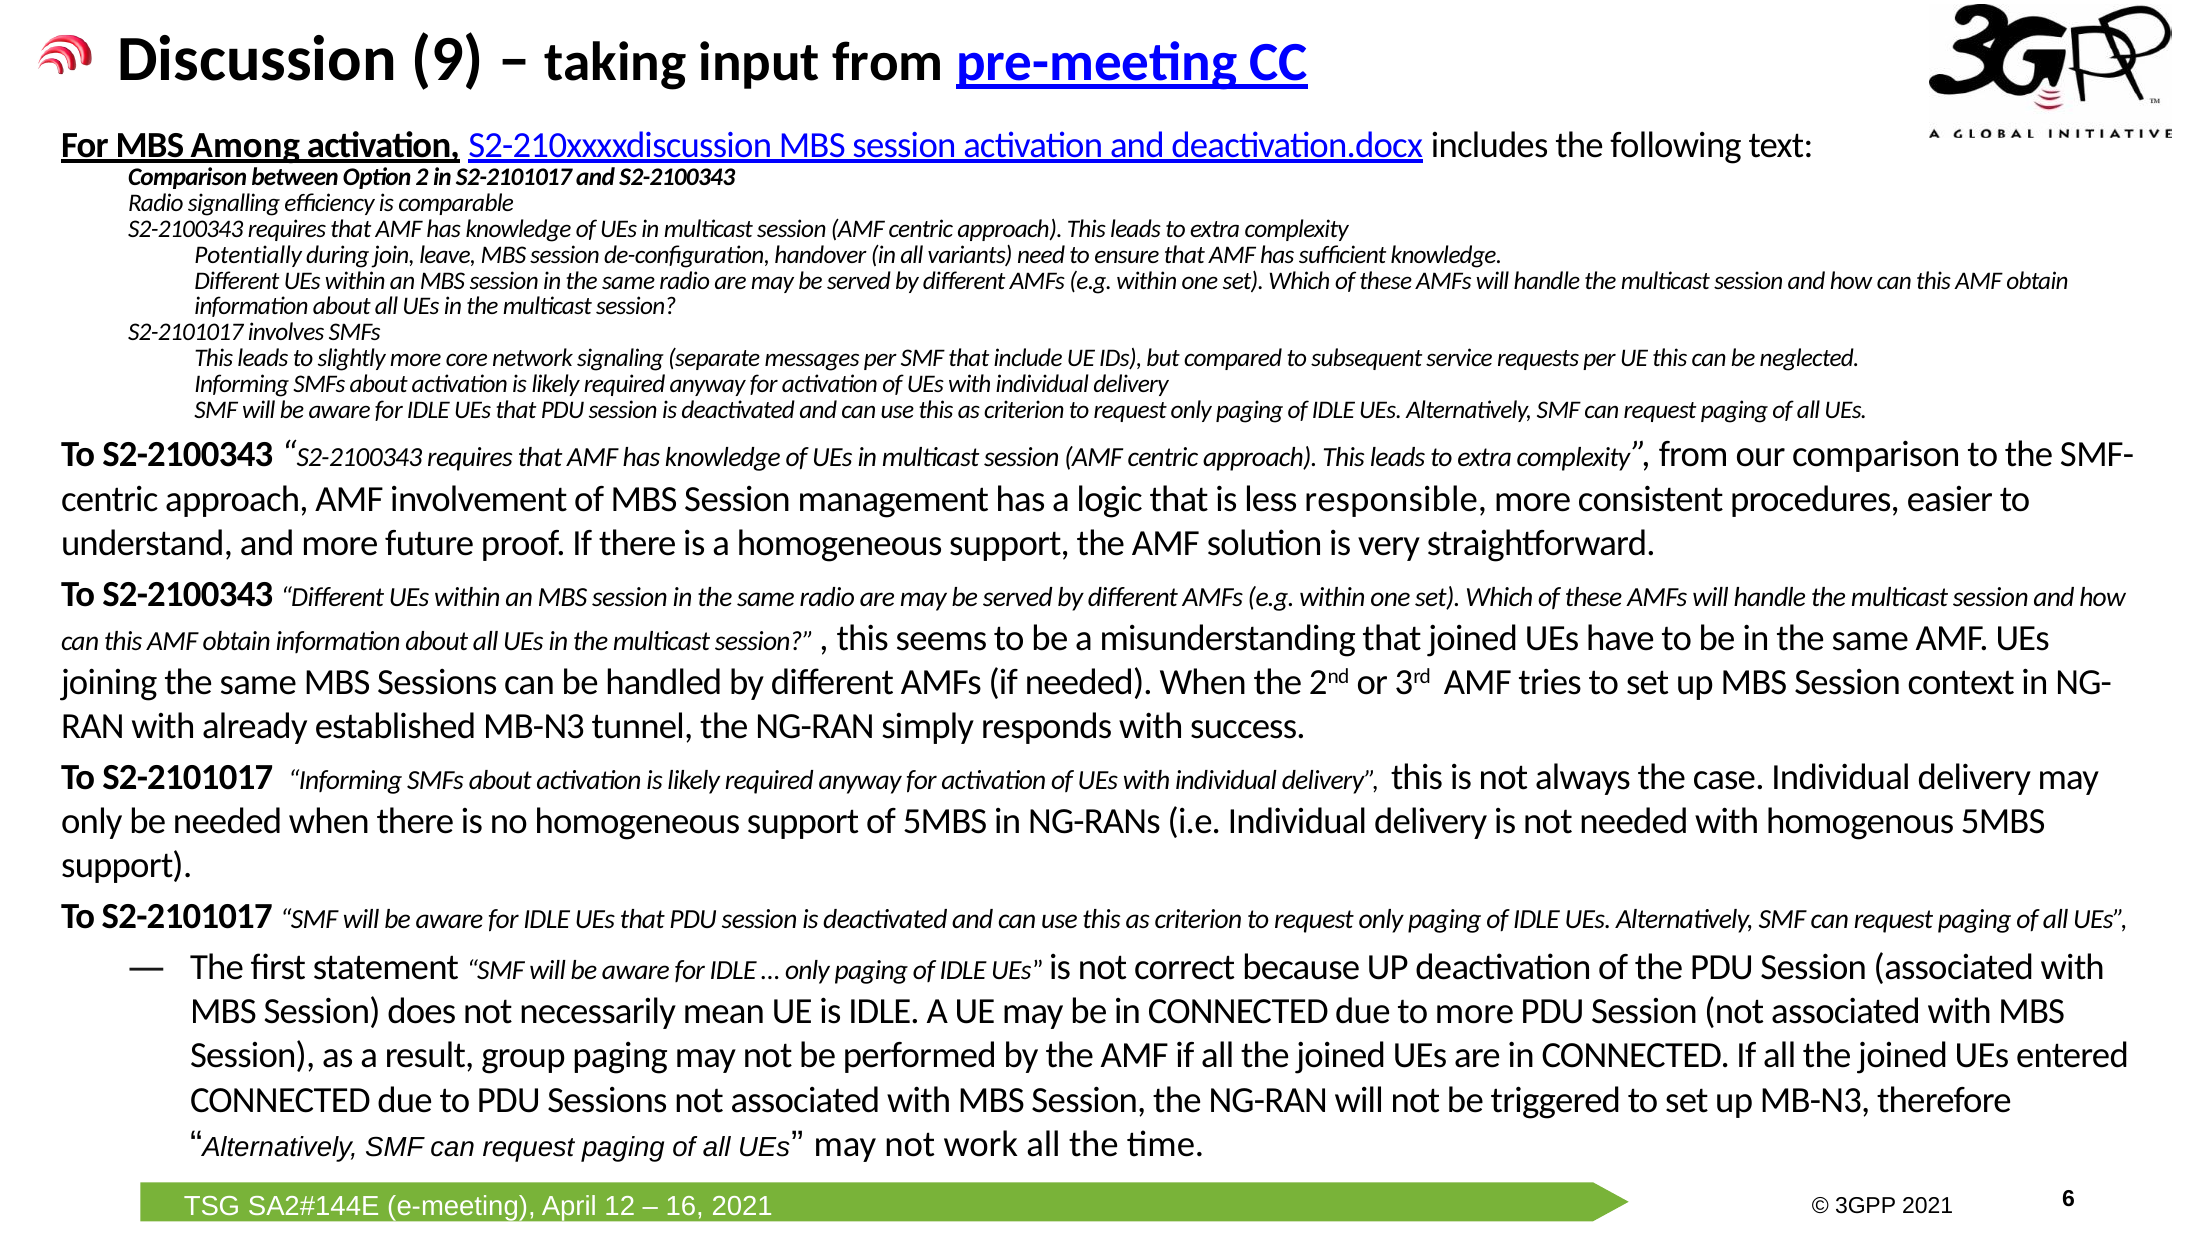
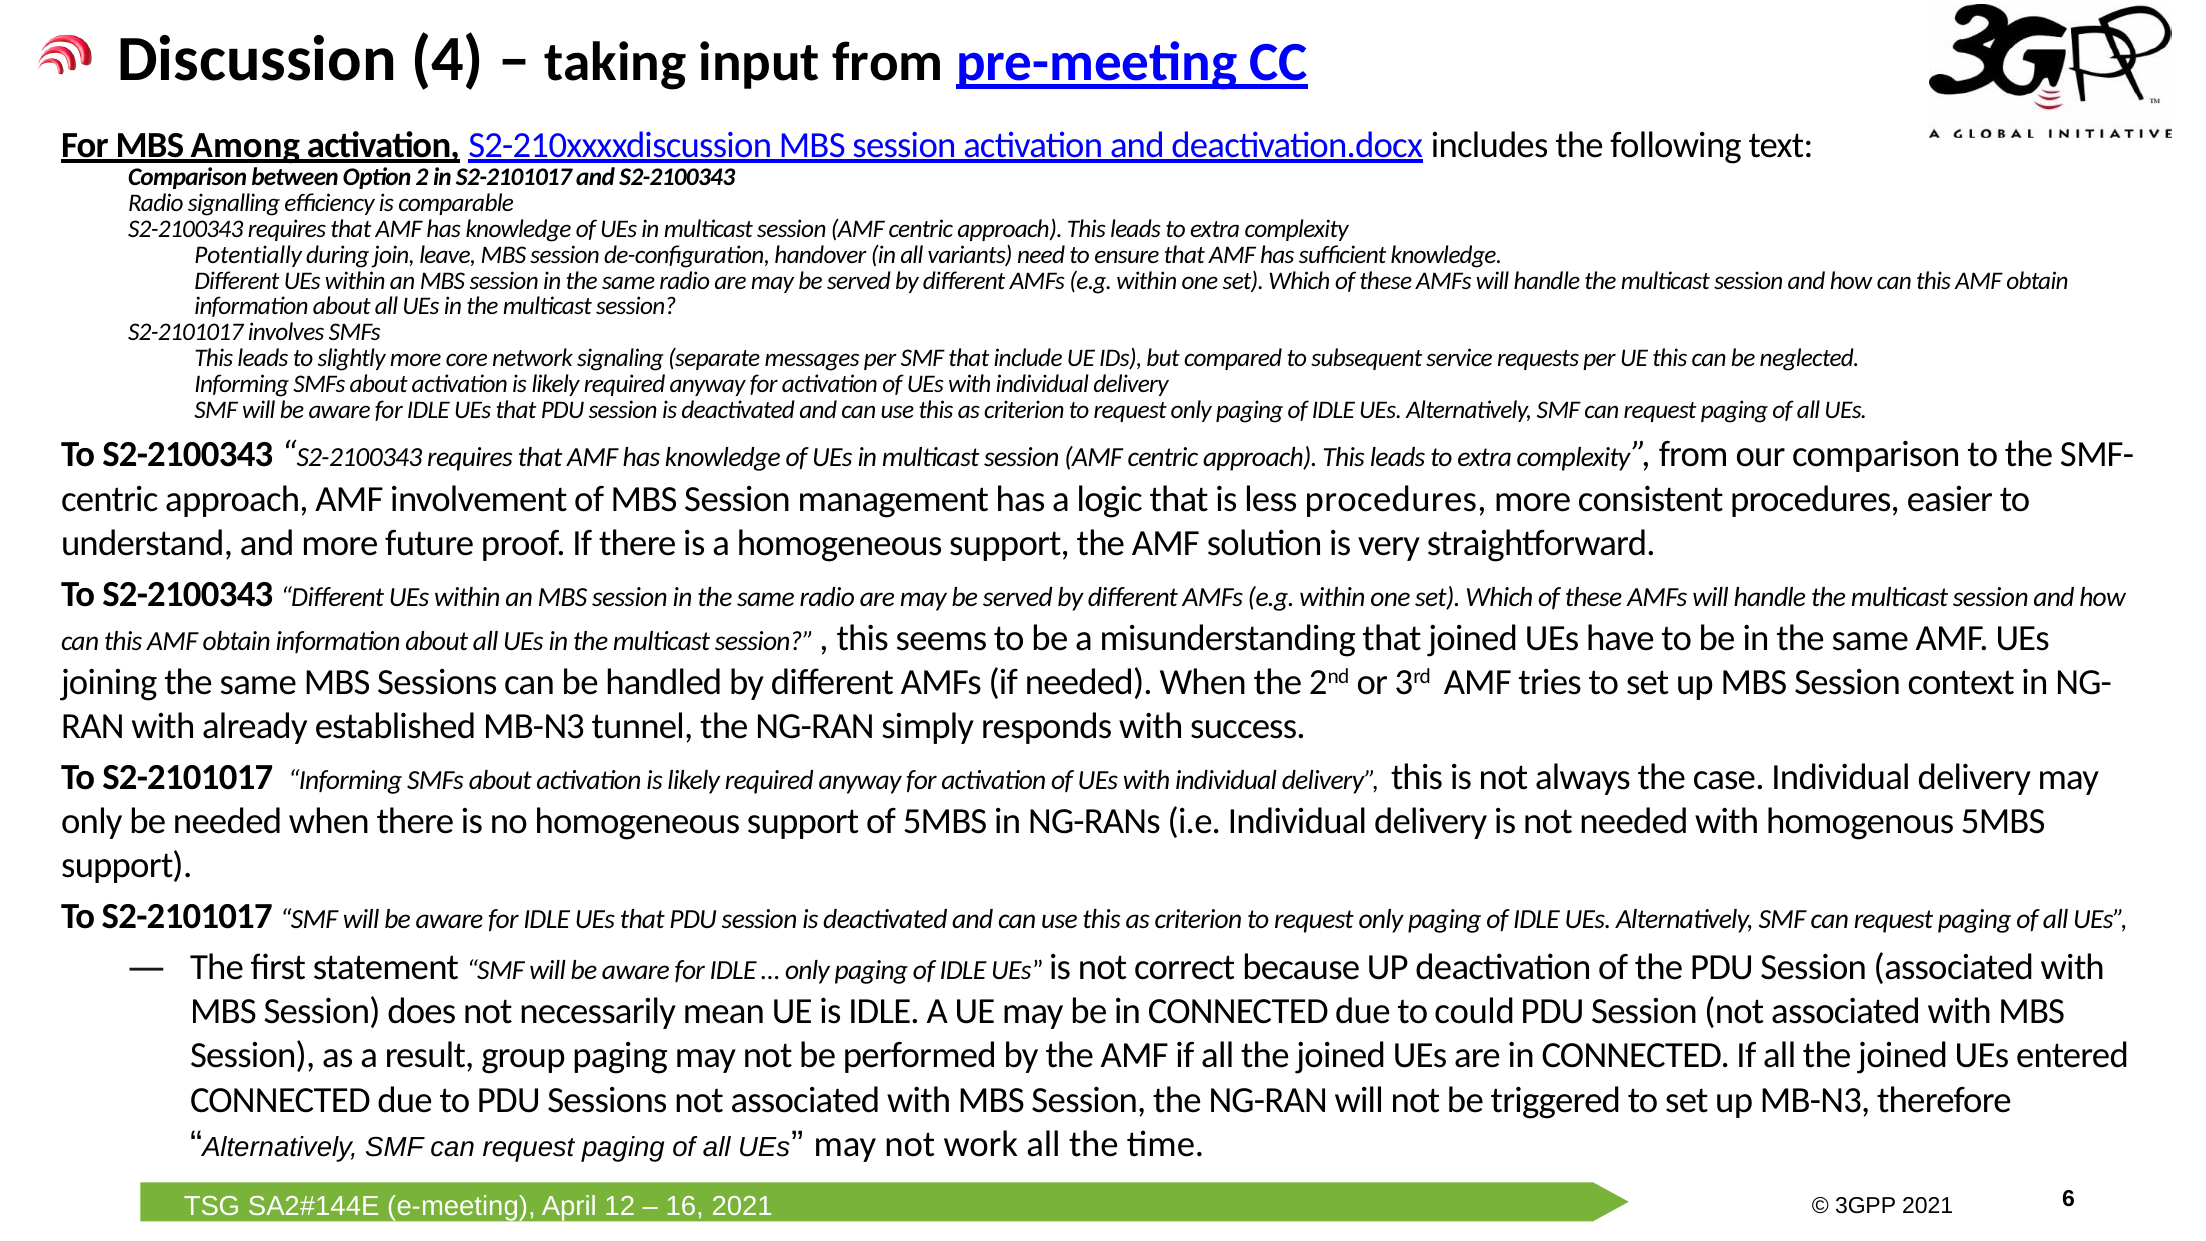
9: 9 -> 4
less responsible: responsible -> procedures
to more: more -> could
